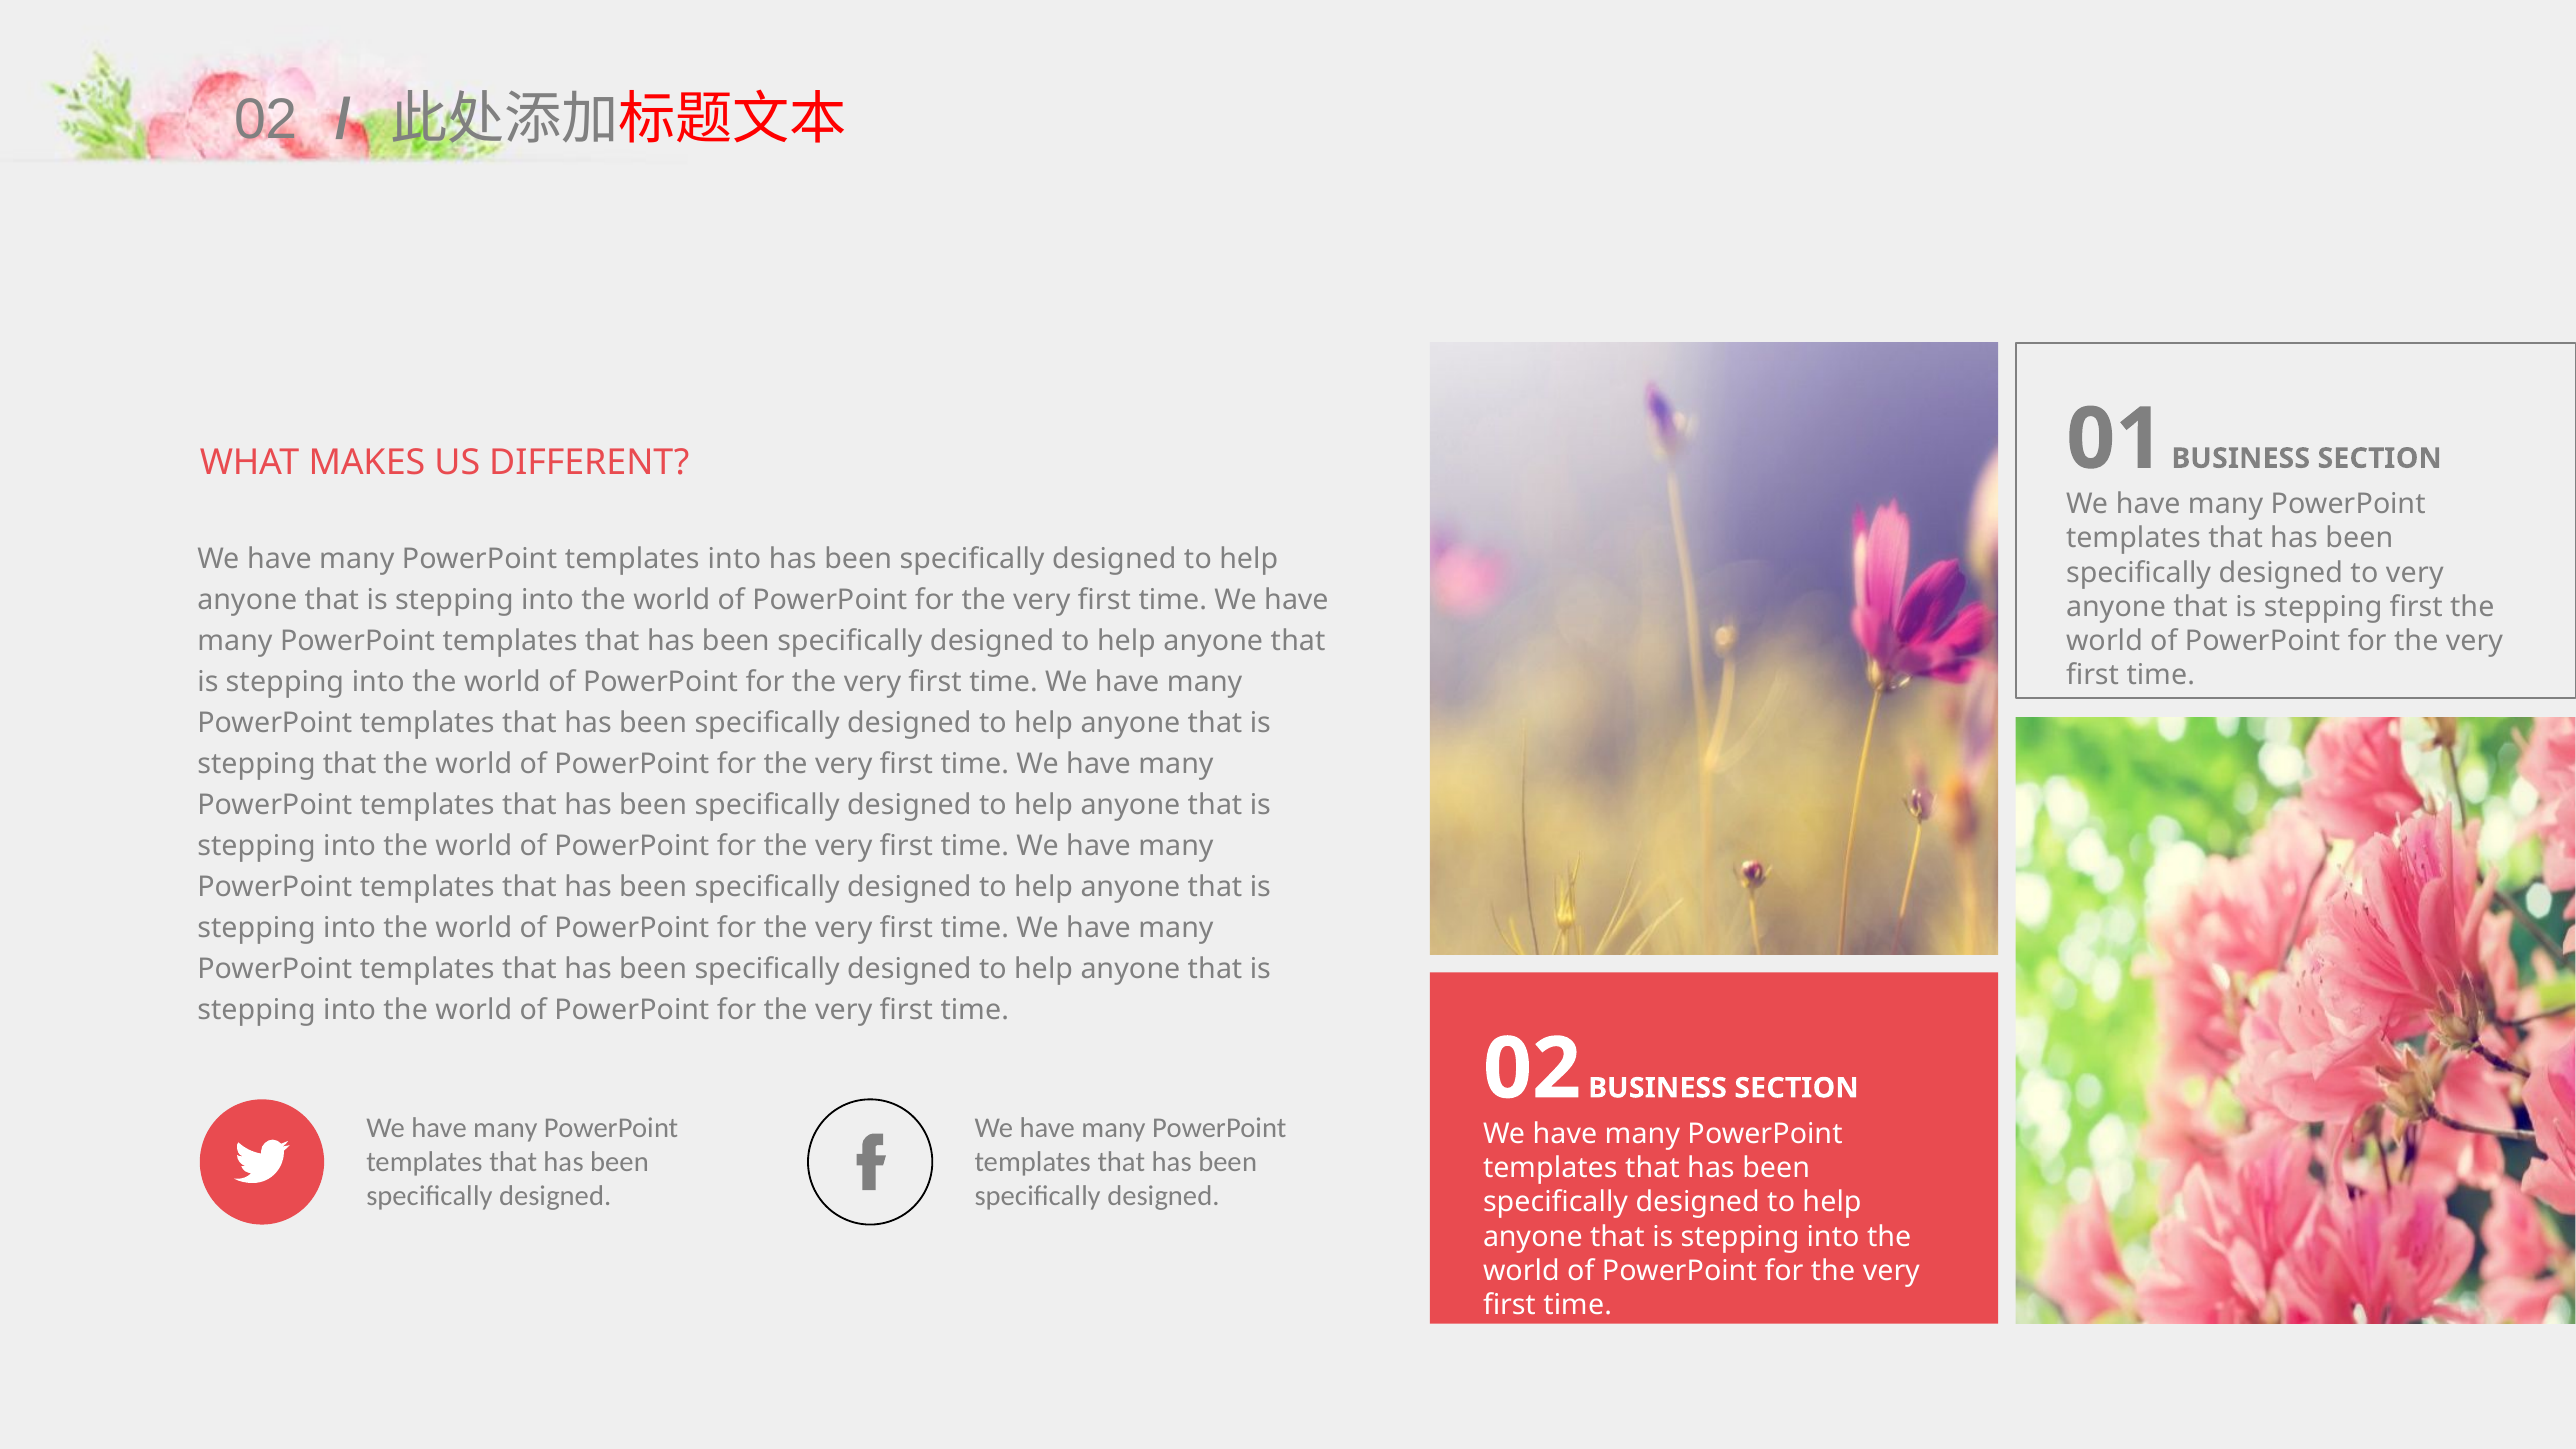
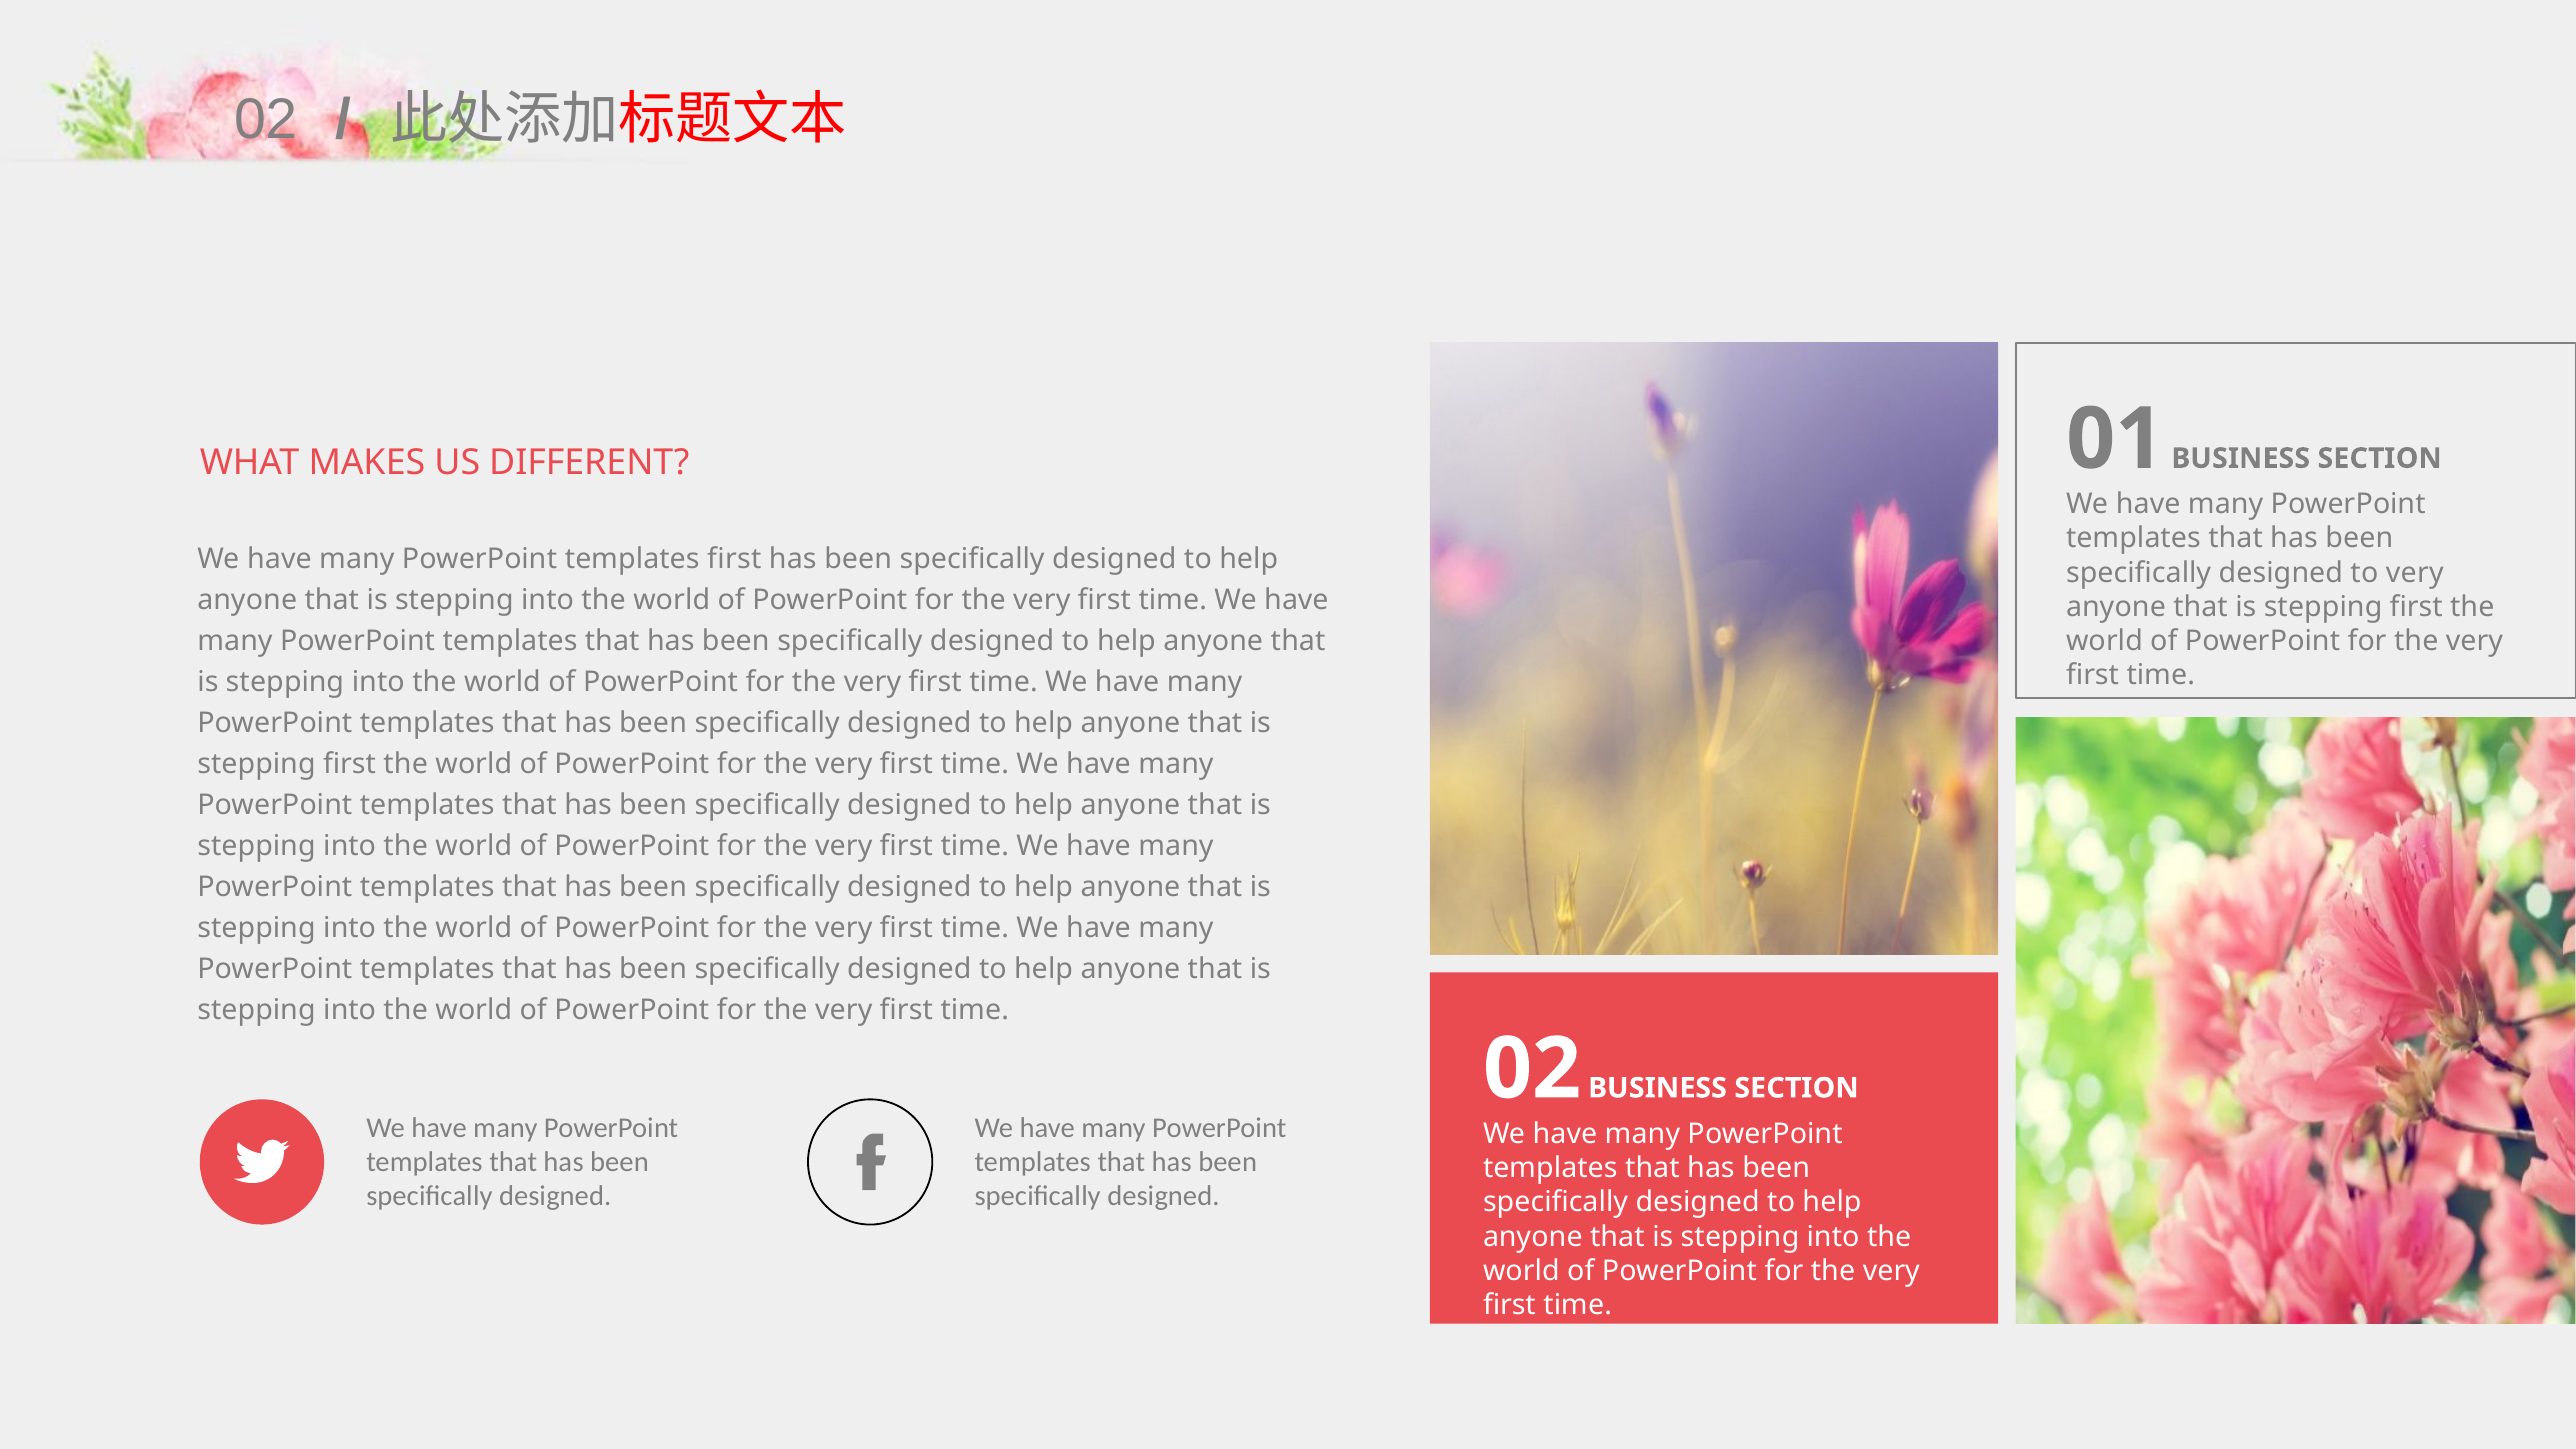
templates into: into -> first
that at (350, 764): that -> first
